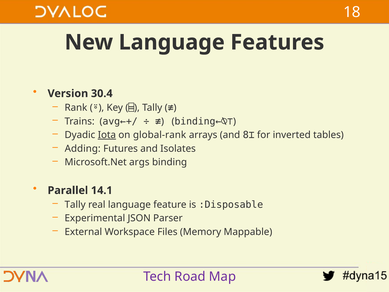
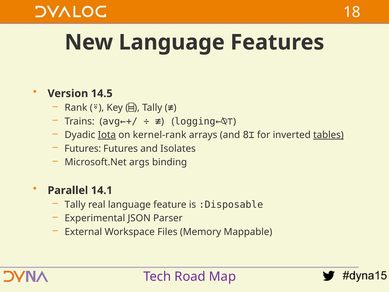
30.4: 30.4 -> 14.5
binding←⍉⊤: binding←⍉⊤ -> logging←⍉⊤
global-rank: global-rank -> kernel-rank
tables underline: none -> present
Adding at (83, 148): Adding -> Futures
